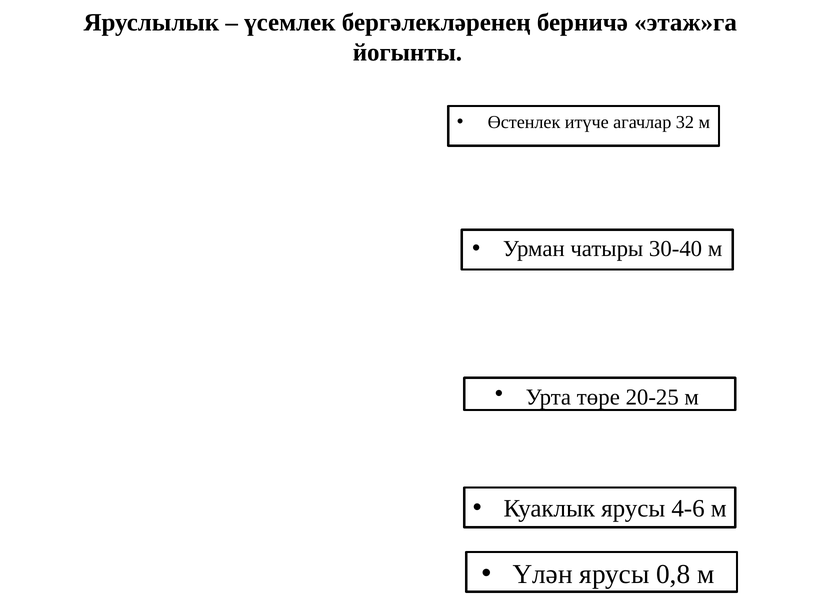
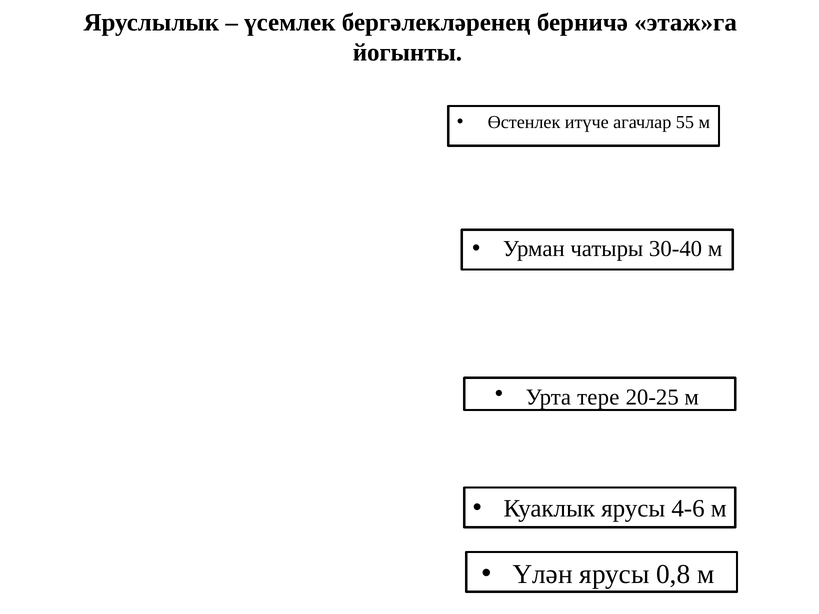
32: 32 -> 55
төре: төре -> тере
